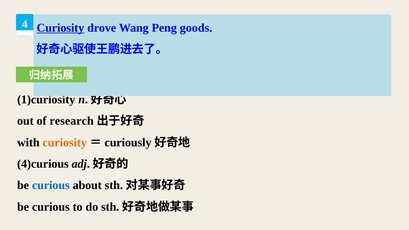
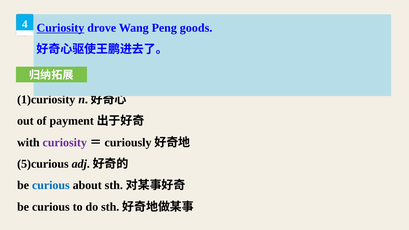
research: research -> payment
curiosity at (65, 143) colour: orange -> purple
4)curious: 4)curious -> 5)curious
